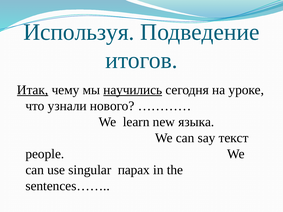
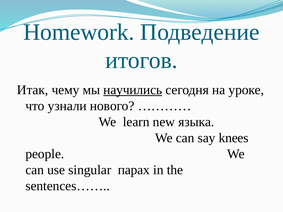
Используя: Используя -> Homework
Итак underline: present -> none
текст: текст -> knees
